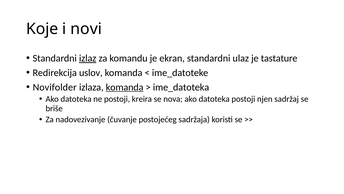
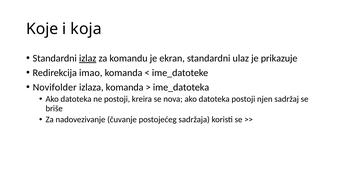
novi: novi -> koja
tastature: tastature -> prikazuje
uslov: uslov -> imao
komanda at (125, 87) underline: present -> none
